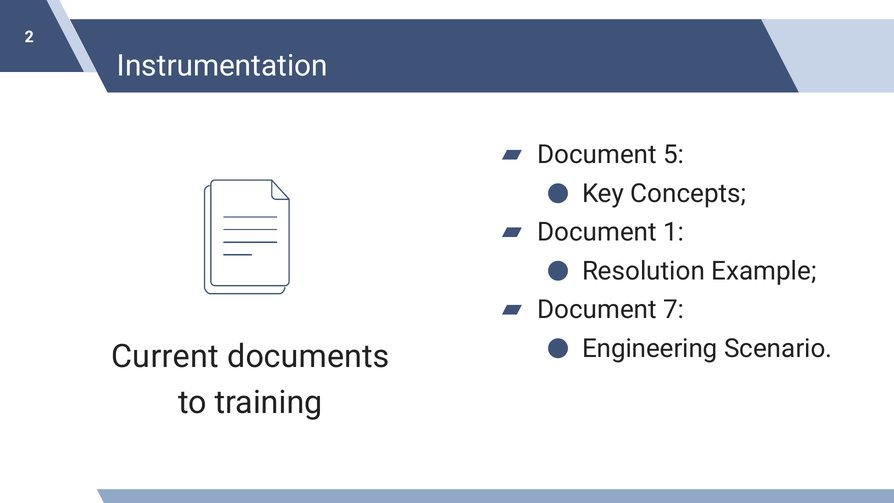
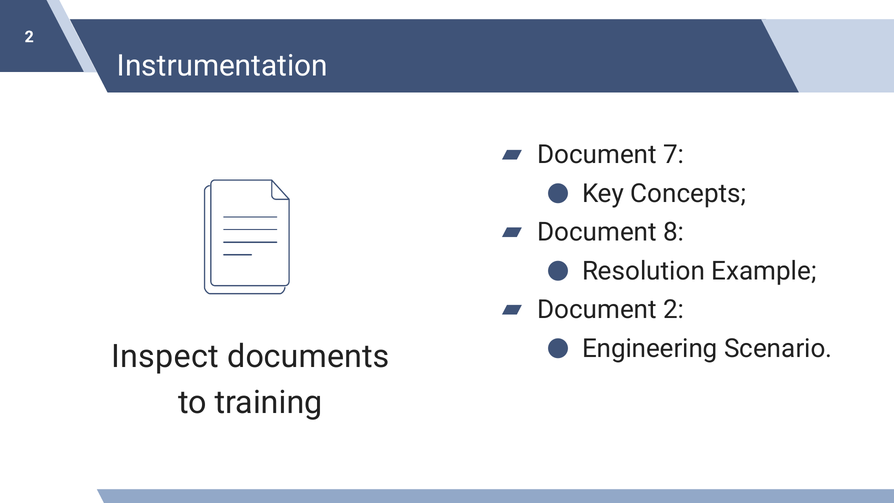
5: 5 -> 7
1: 1 -> 8
Document 7: 7 -> 2
Current: Current -> Inspect
